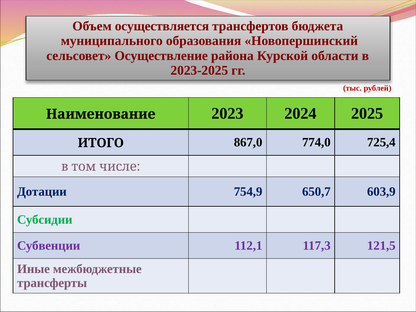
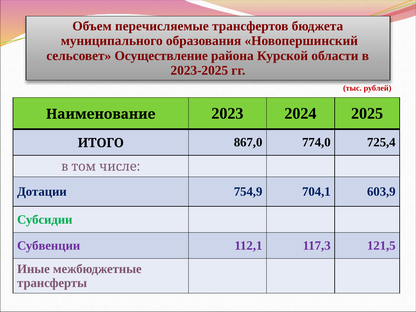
осуществляется: осуществляется -> перечисляемые
650,7: 650,7 -> 704,1
